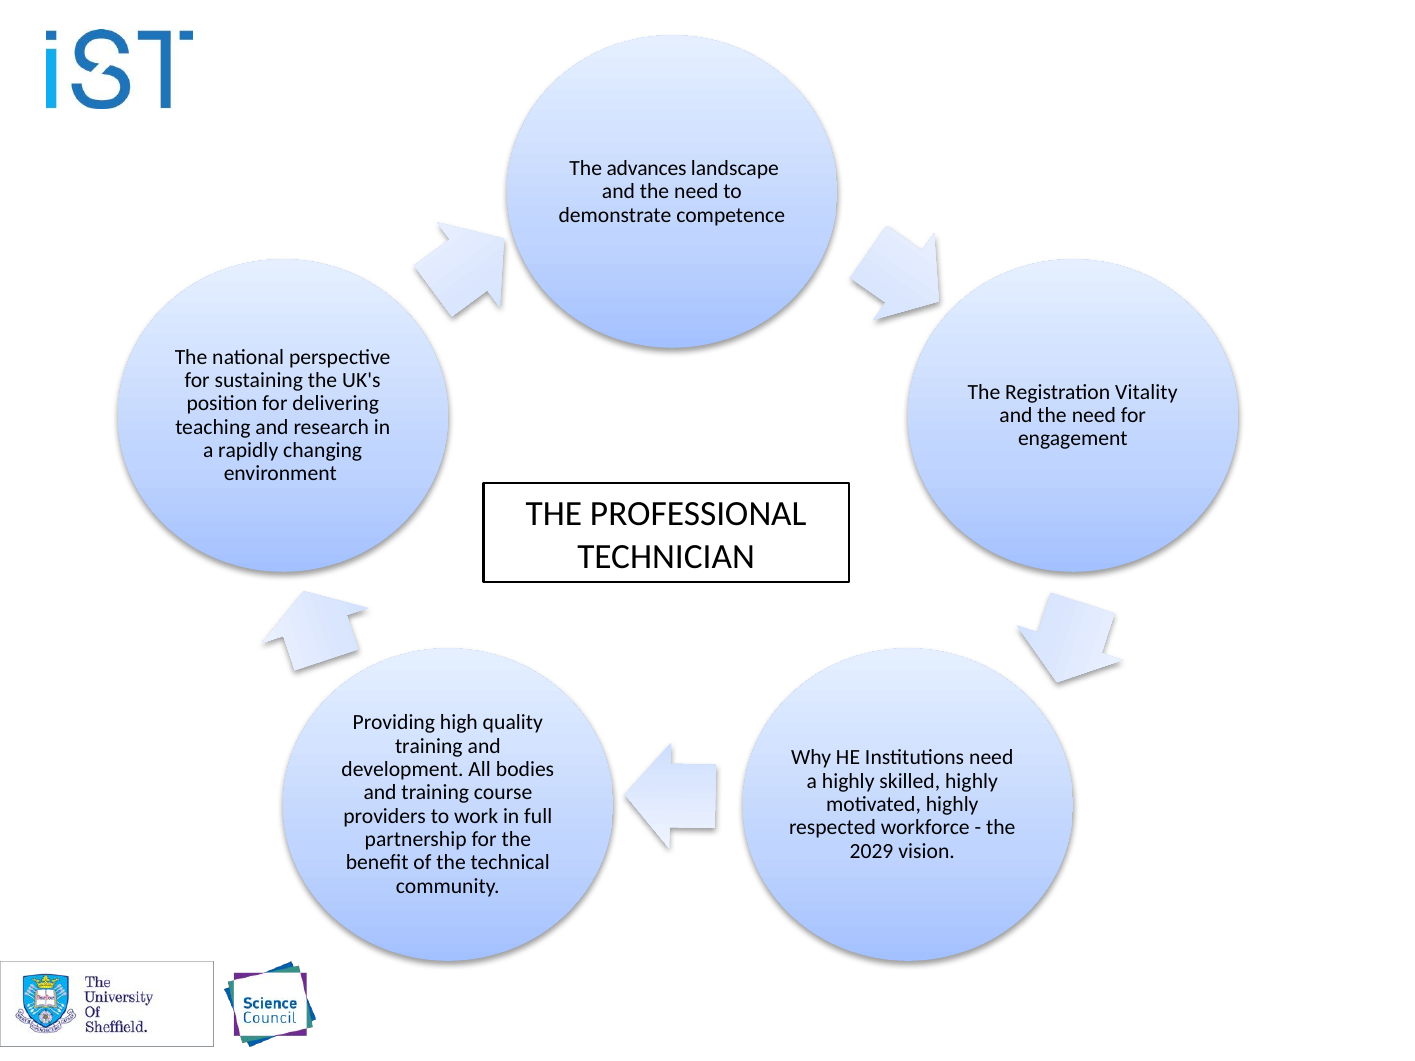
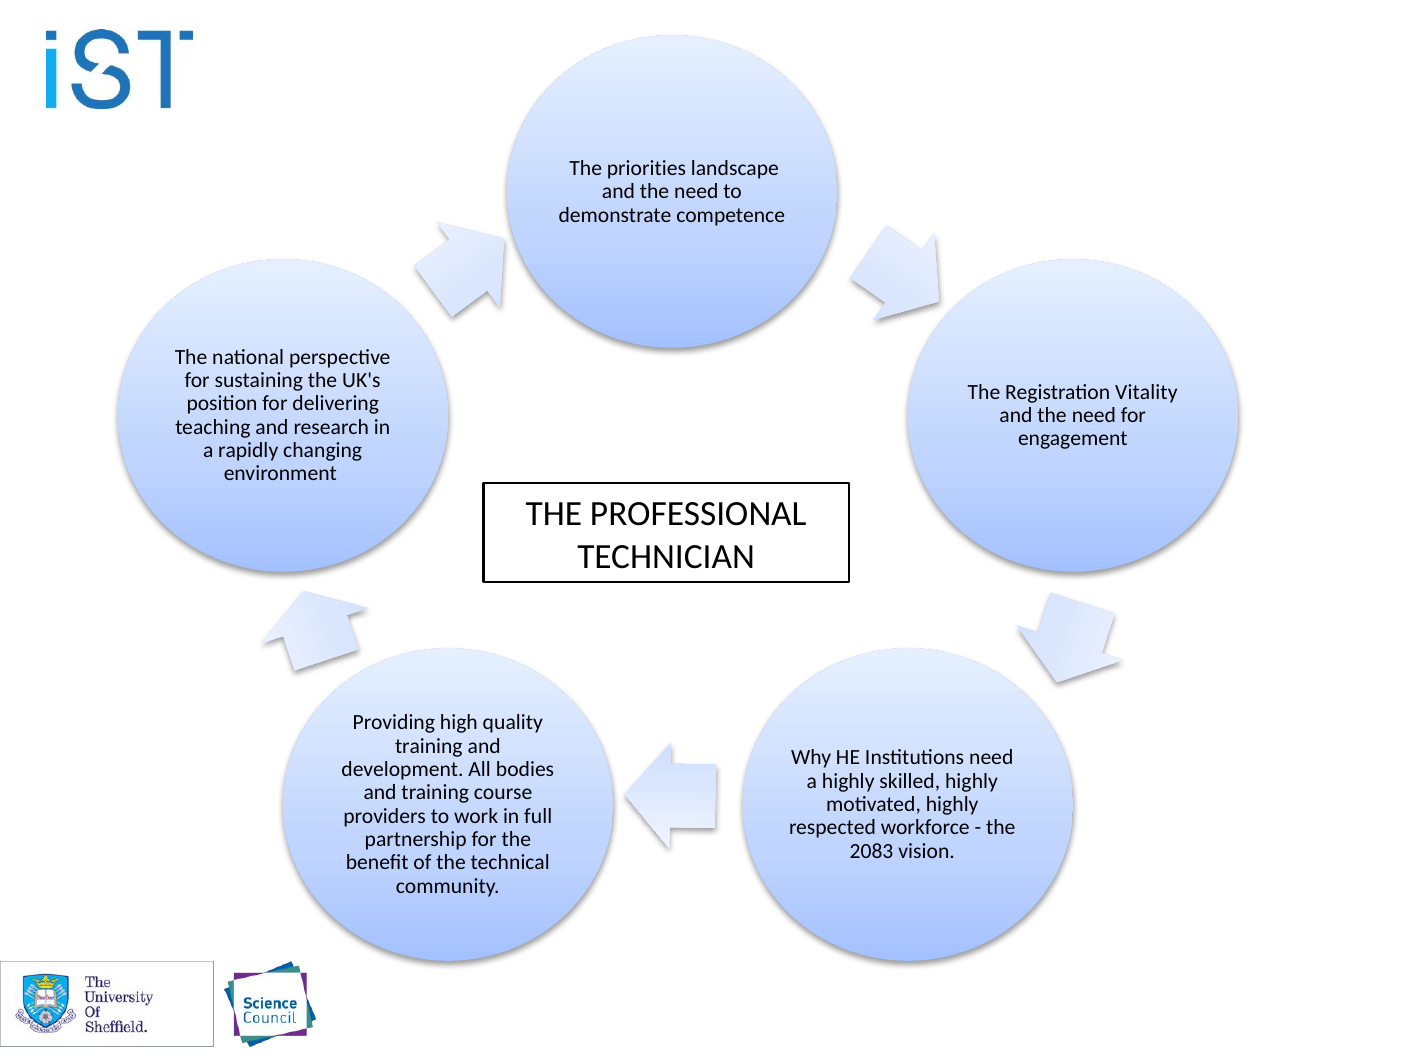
advances: advances -> priorities
2029: 2029 -> 2083
